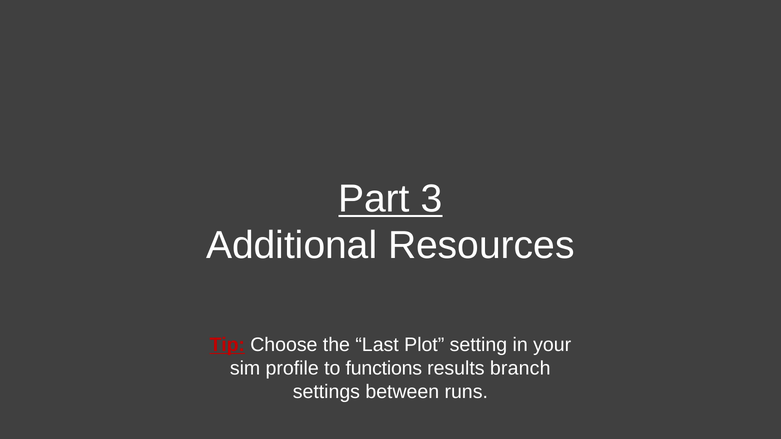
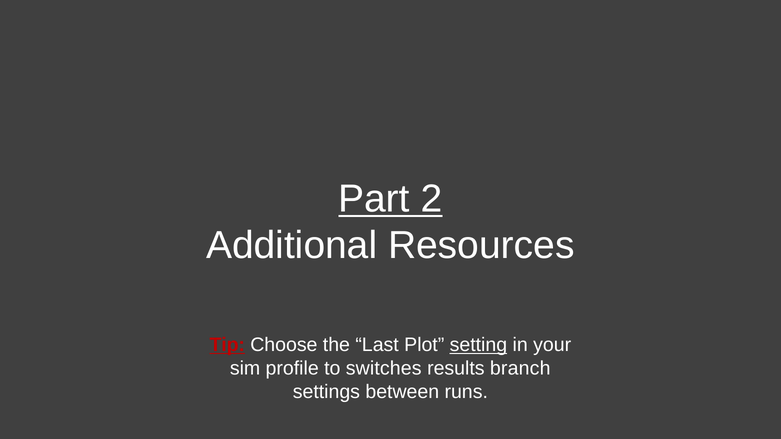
3: 3 -> 2
setting underline: none -> present
functions: functions -> switches
